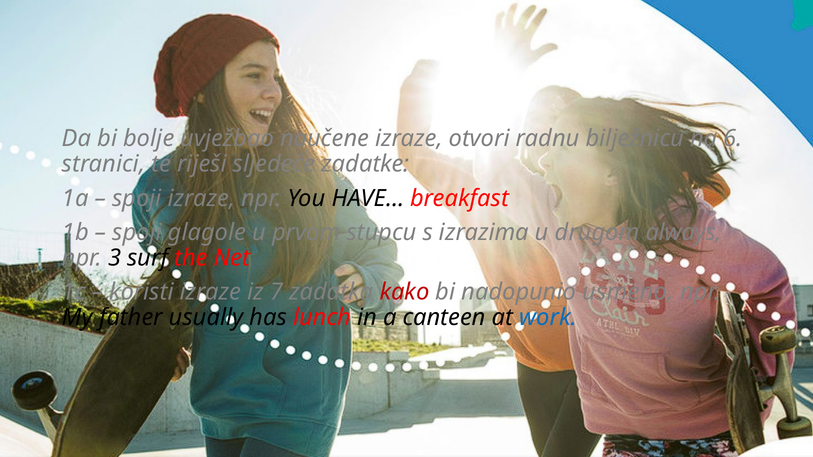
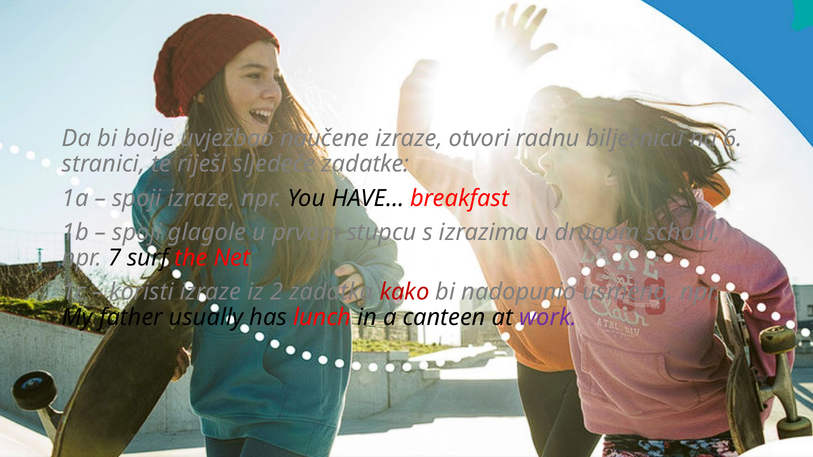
always: always -> school
3: 3 -> 7
7: 7 -> 2
work colour: blue -> purple
